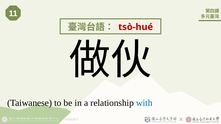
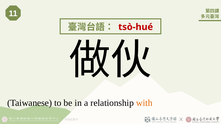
with colour: blue -> orange
